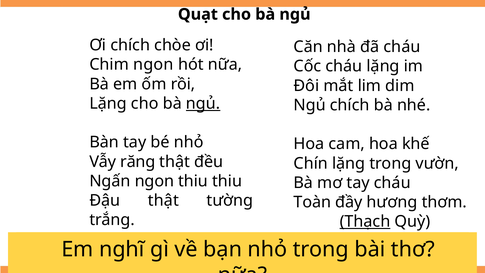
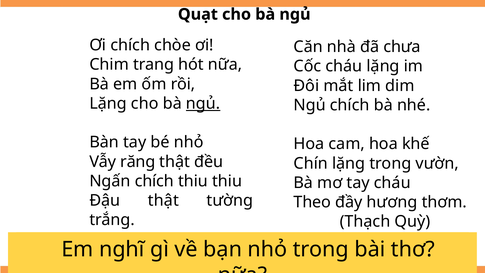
đã cháu: cháu -> chưa
Chim ngon: ngon -> trang
Ngấn ngon: ngon -> chích
Toàn: Toàn -> Theo
Thạch underline: present -> none
